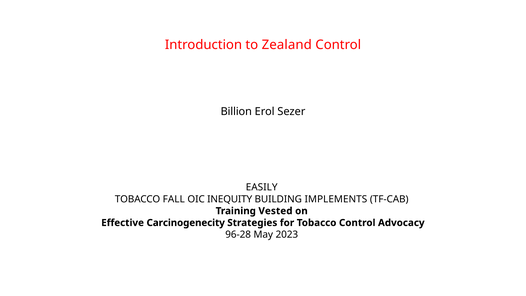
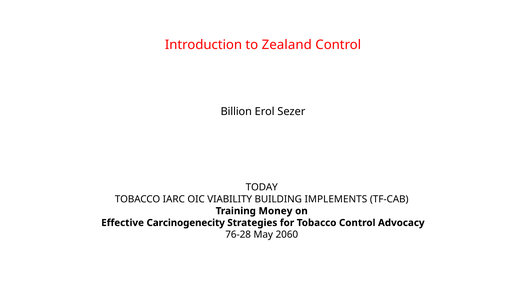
EASILY: EASILY -> TODAY
FALL: FALL -> IARC
INEQUITY: INEQUITY -> VIABILITY
Vested: Vested -> Money
96-28: 96-28 -> 76-28
2023: 2023 -> 2060
